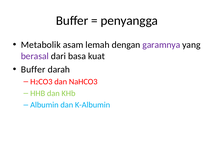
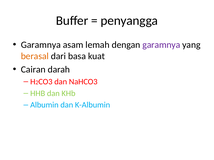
Metabolik at (41, 45): Metabolik -> Garamnya
berasal colour: purple -> orange
Buffer at (33, 70): Buffer -> Cairan
